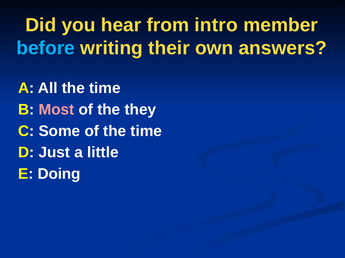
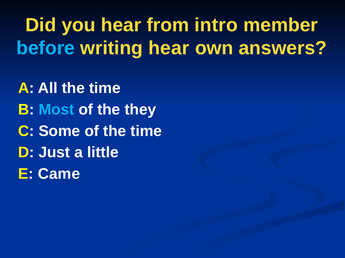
writing their: their -> hear
Most colour: pink -> light blue
Doing: Doing -> Came
